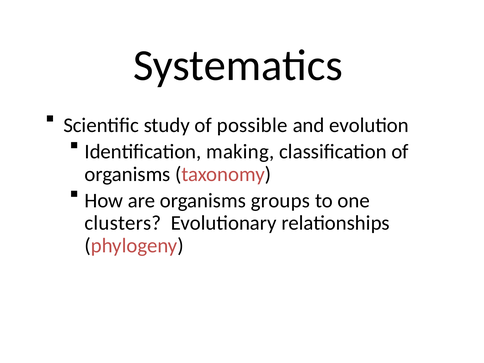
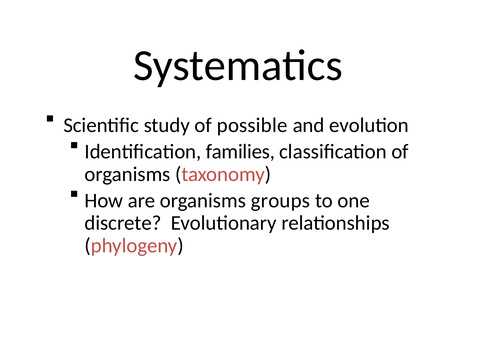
making: making -> families
clusters: clusters -> discrete
